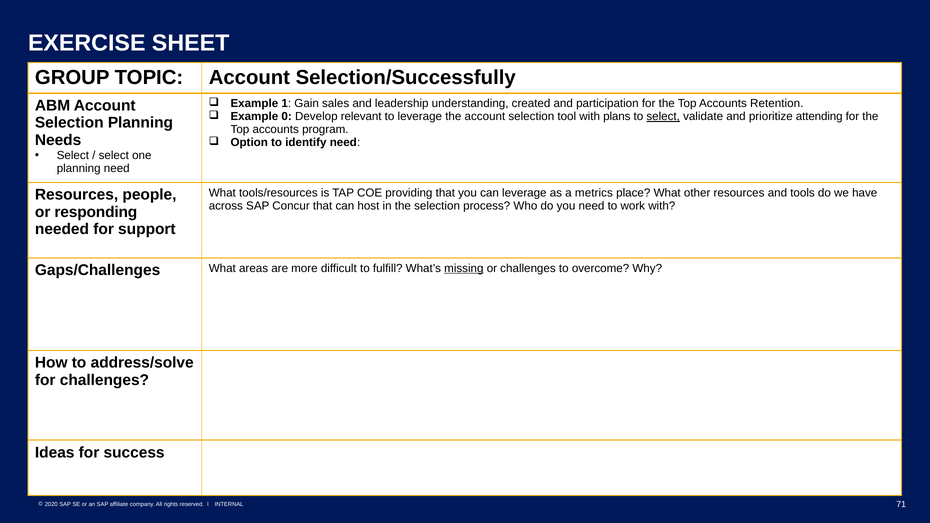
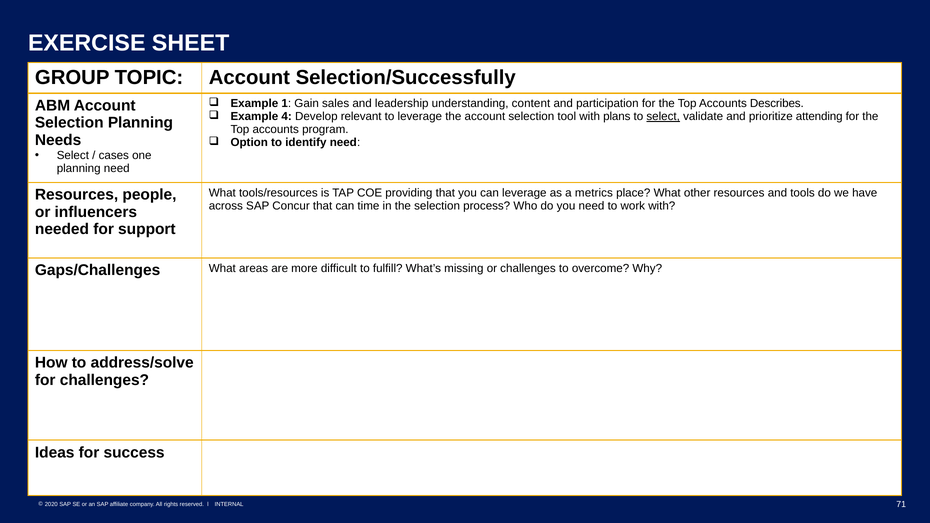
created: created -> content
Retention: Retention -> Describes
0: 0 -> 4
select at (114, 155): select -> cases
host: host -> time
responding: responding -> influencers
missing underline: present -> none
